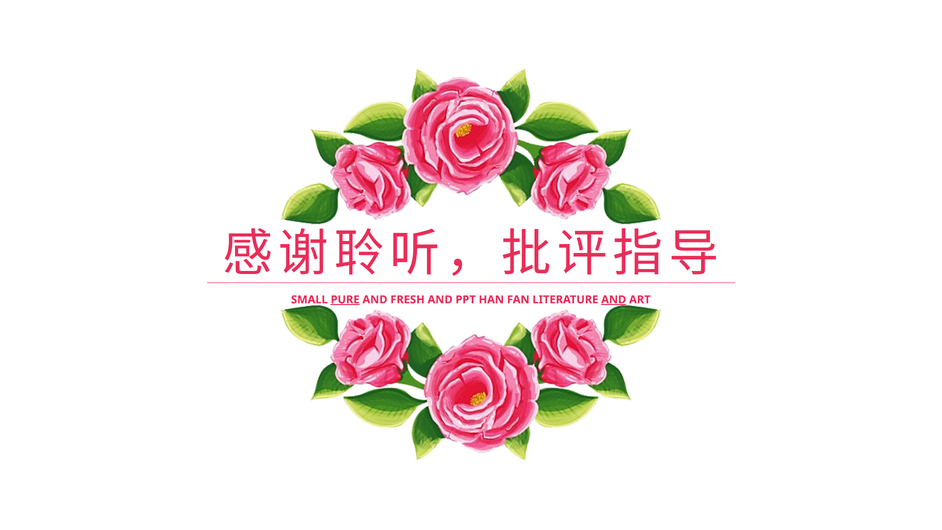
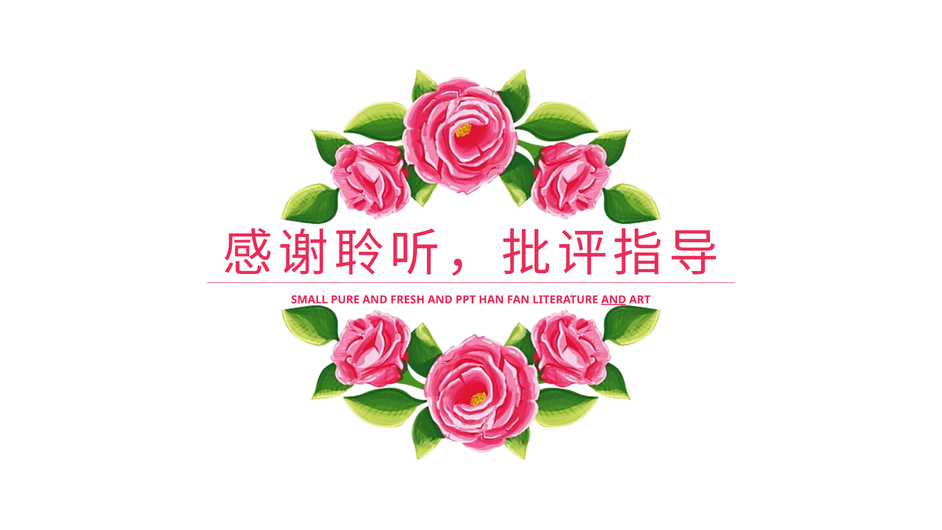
PURE underline: present -> none
